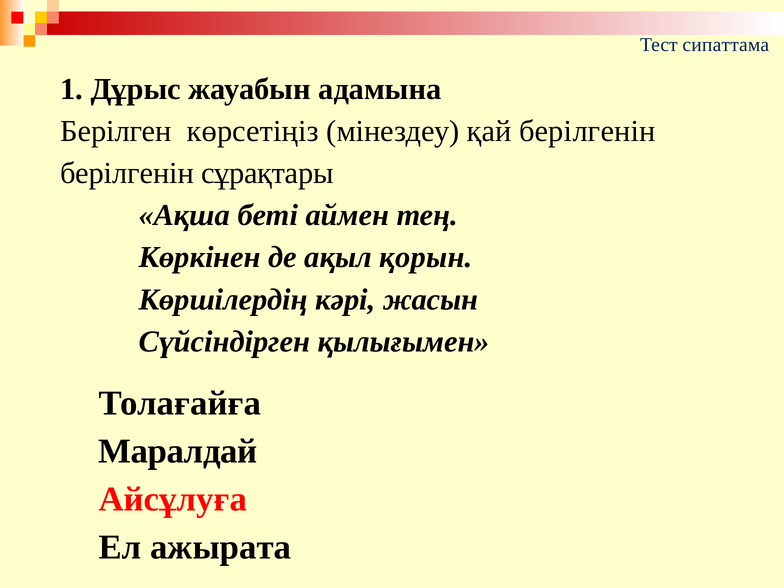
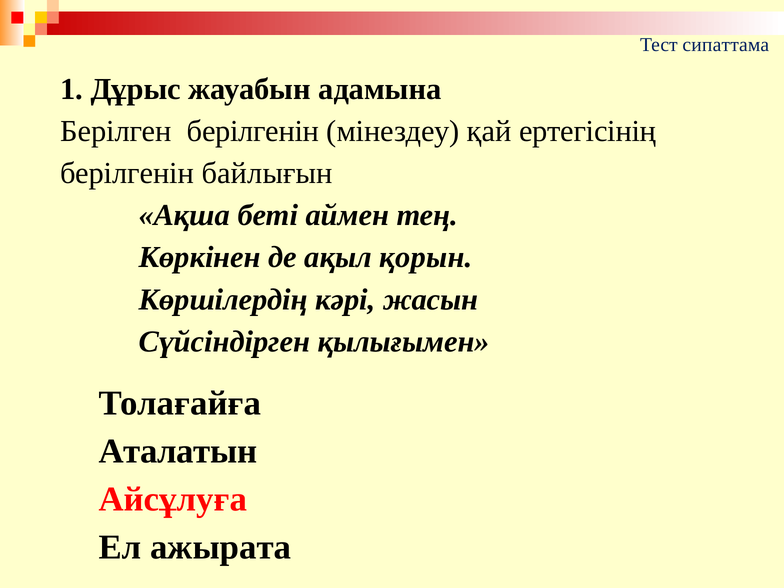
Берілген көрсетіңіз: көрсетіңіз -> берілгенін
қай берілгенін: берілгенін -> ертегісінің
сұрақтары: сұрақтары -> байлығын
Маралдай: Маралдай -> Аталатын
